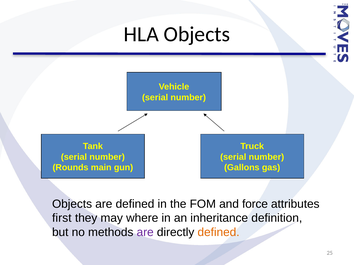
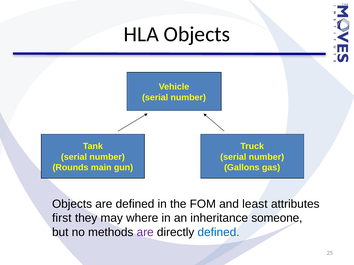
force: force -> least
definition: definition -> someone
defined at (219, 233) colour: orange -> blue
